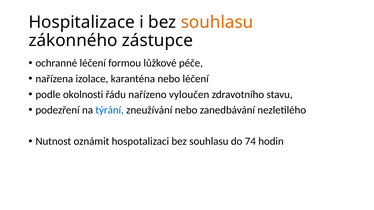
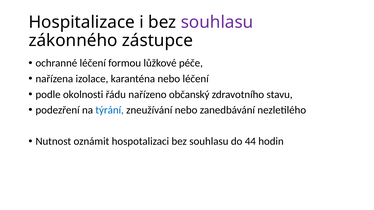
souhlasu at (217, 22) colour: orange -> purple
vyloučen: vyloučen -> občanský
74: 74 -> 44
